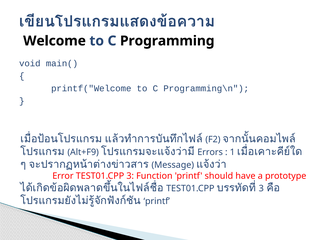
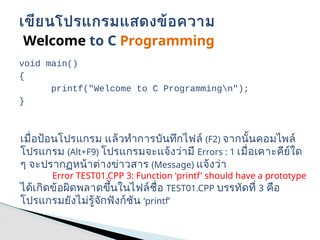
Programming colour: black -> orange
